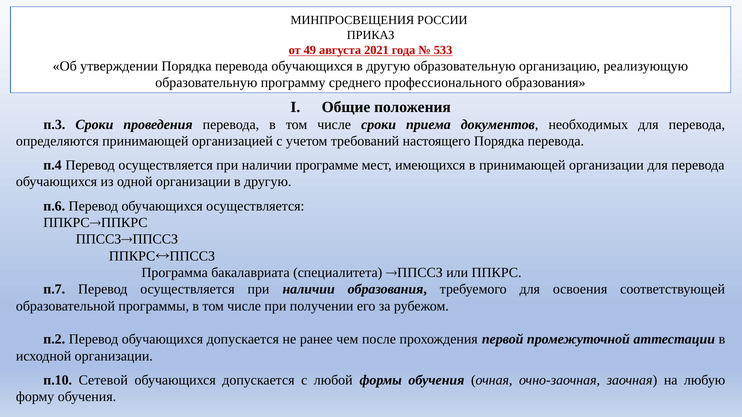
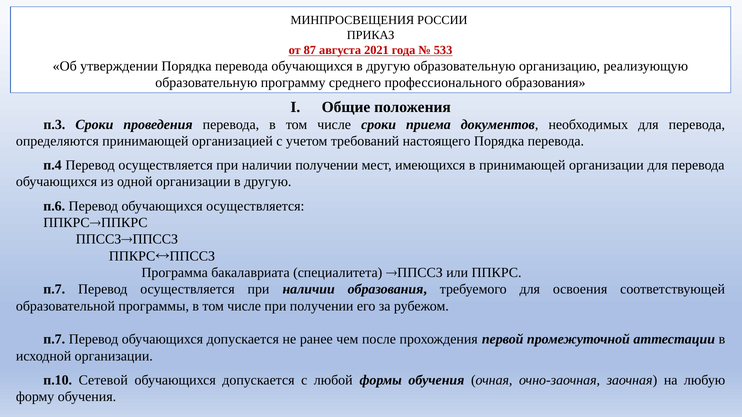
49: 49 -> 87
наличии программе: программе -> получении
п.2 at (54, 340): п.2 -> п.7
